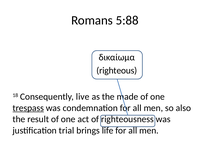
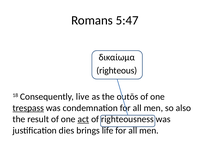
5:88: 5:88 -> 5:47
made: made -> outōs
act underline: none -> present
trial: trial -> dies
